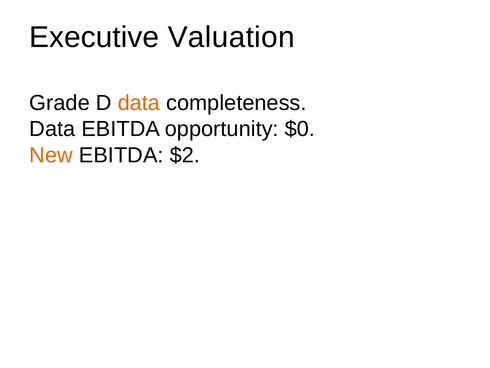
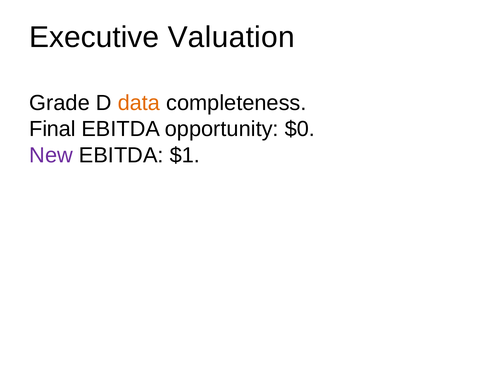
Data at (52, 129): Data -> Final
New colour: orange -> purple
$2: $2 -> $1
